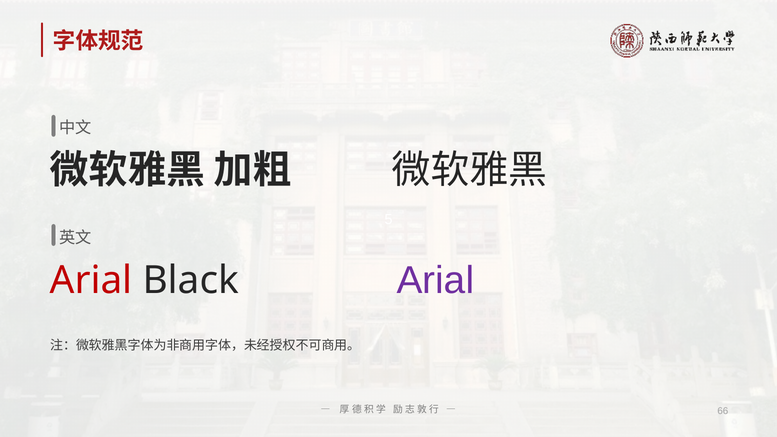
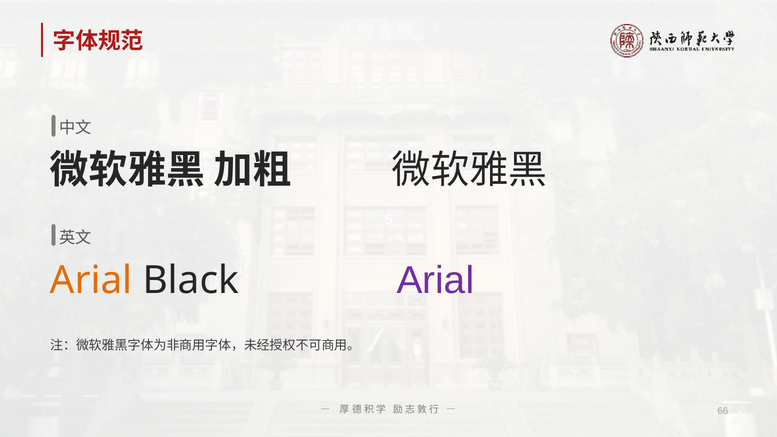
Arial at (91, 280) colour: red -> orange
